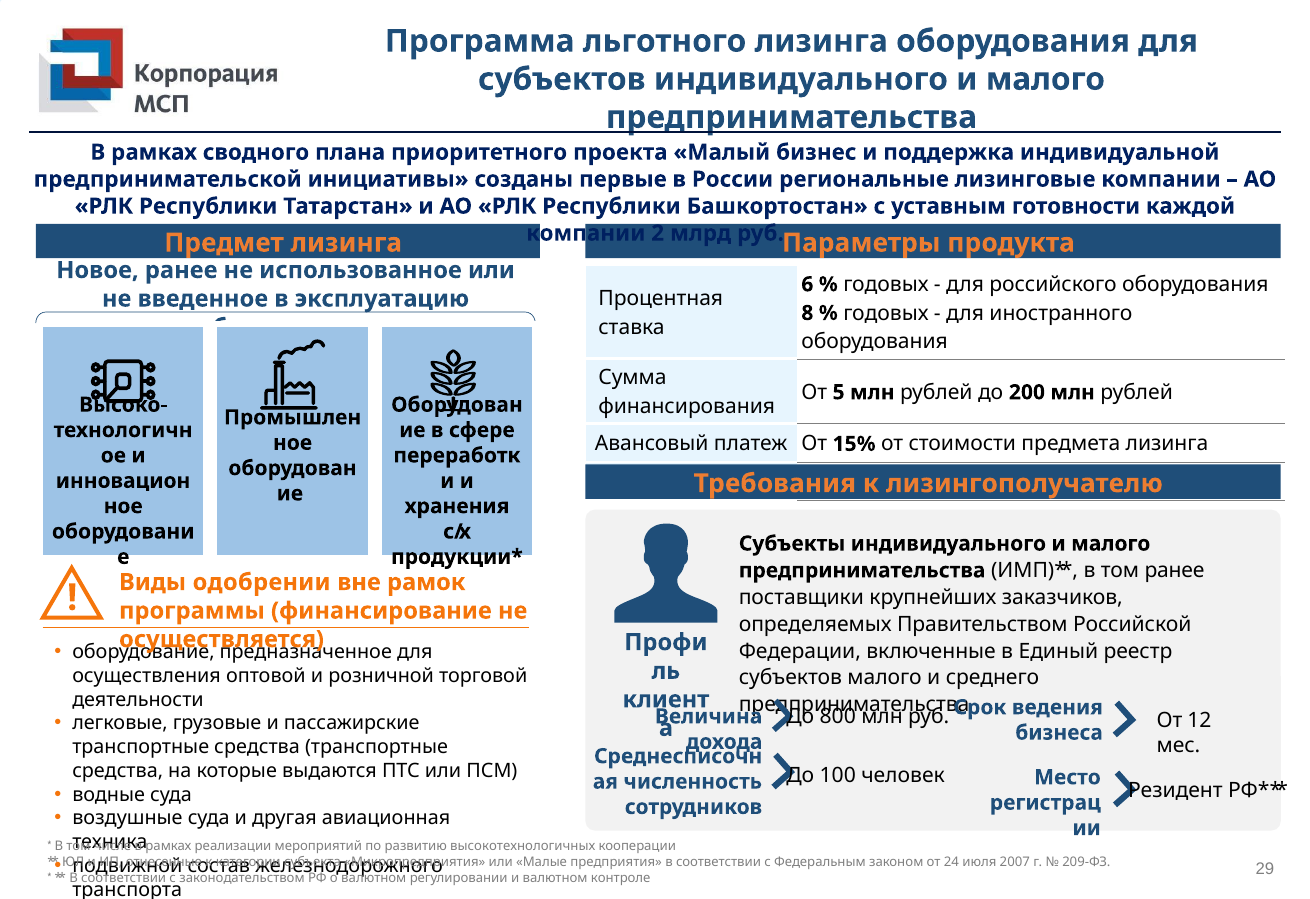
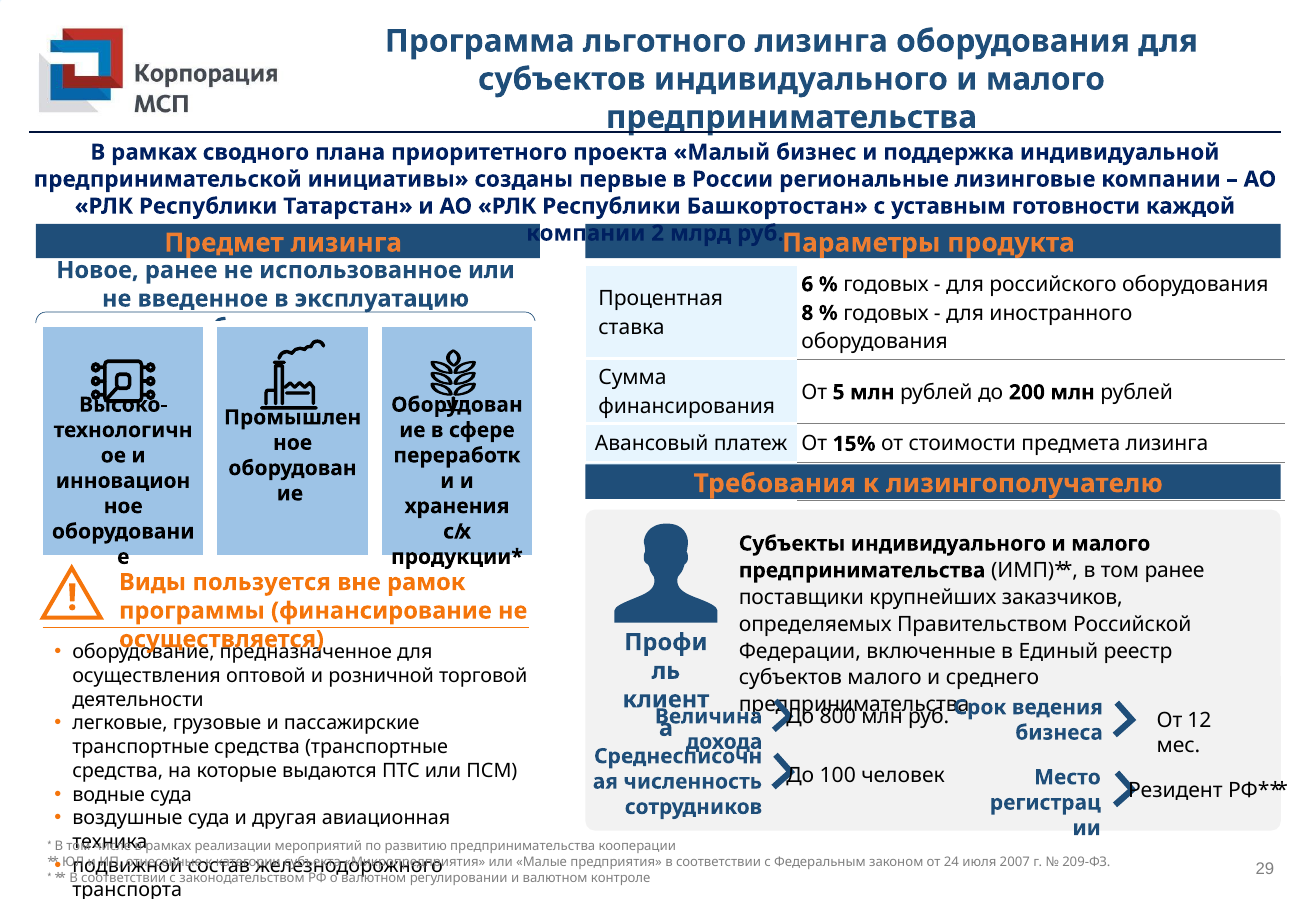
одобрении: одобрении -> пользуется
развитию высокотехнологичных: высокотехнологичных -> предпринимательства
